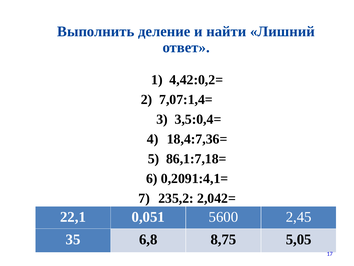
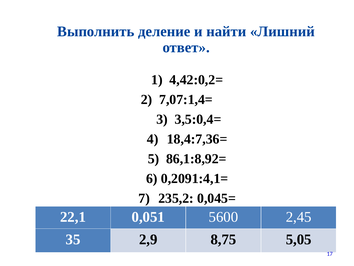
86,1:7,18=: 86,1:7,18= -> 86,1:8,92=
2,042=: 2,042= -> 0,045=
6,8: 6,8 -> 2,9
